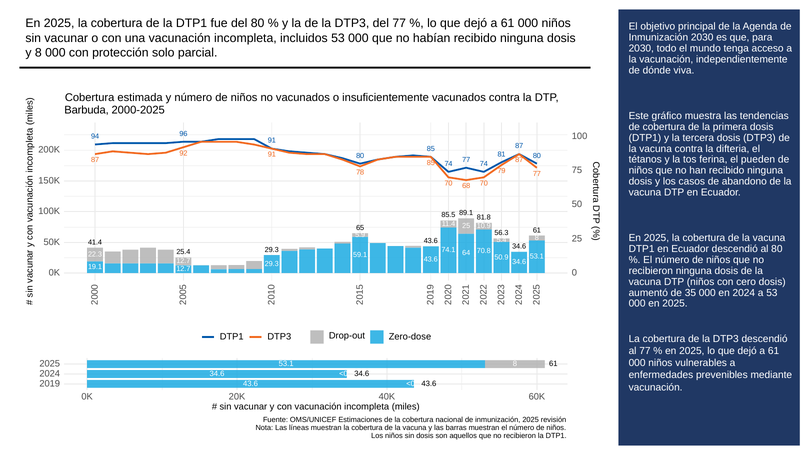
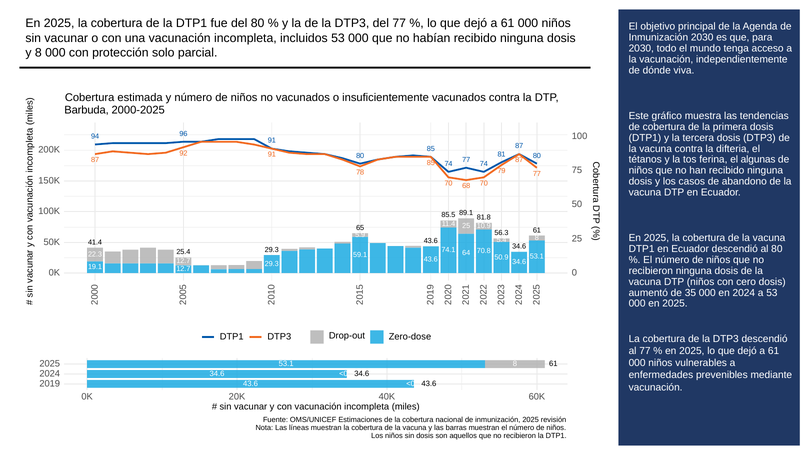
pueden: pueden -> algunas
